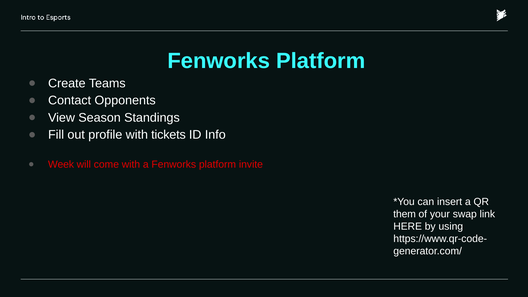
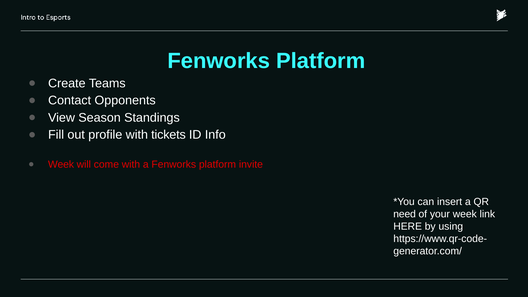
them: them -> need
your swap: swap -> week
